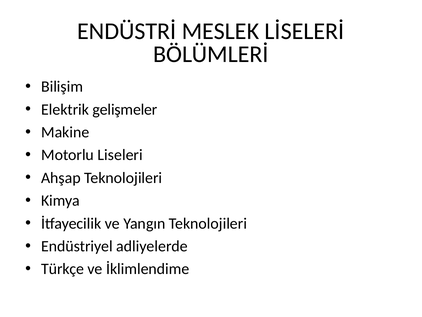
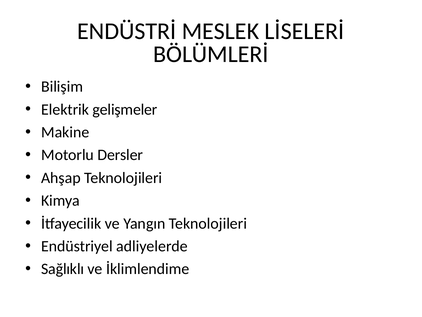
Liseleri: Liseleri -> Dersler
Türkçe: Türkçe -> Sağlıklı
